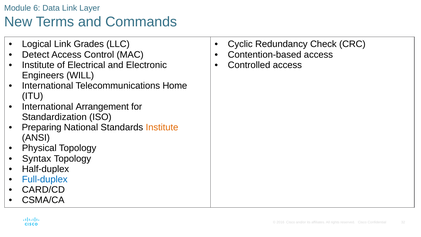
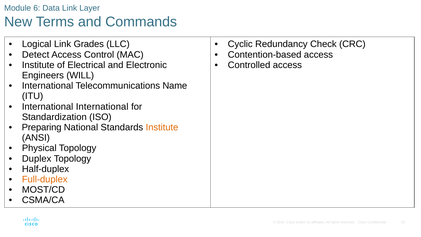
Home: Home -> Name
International Arrangement: Arrangement -> International
Syntax: Syntax -> Duplex
Full-duplex colour: blue -> orange
CARD/CD: CARD/CD -> MOST/CD
